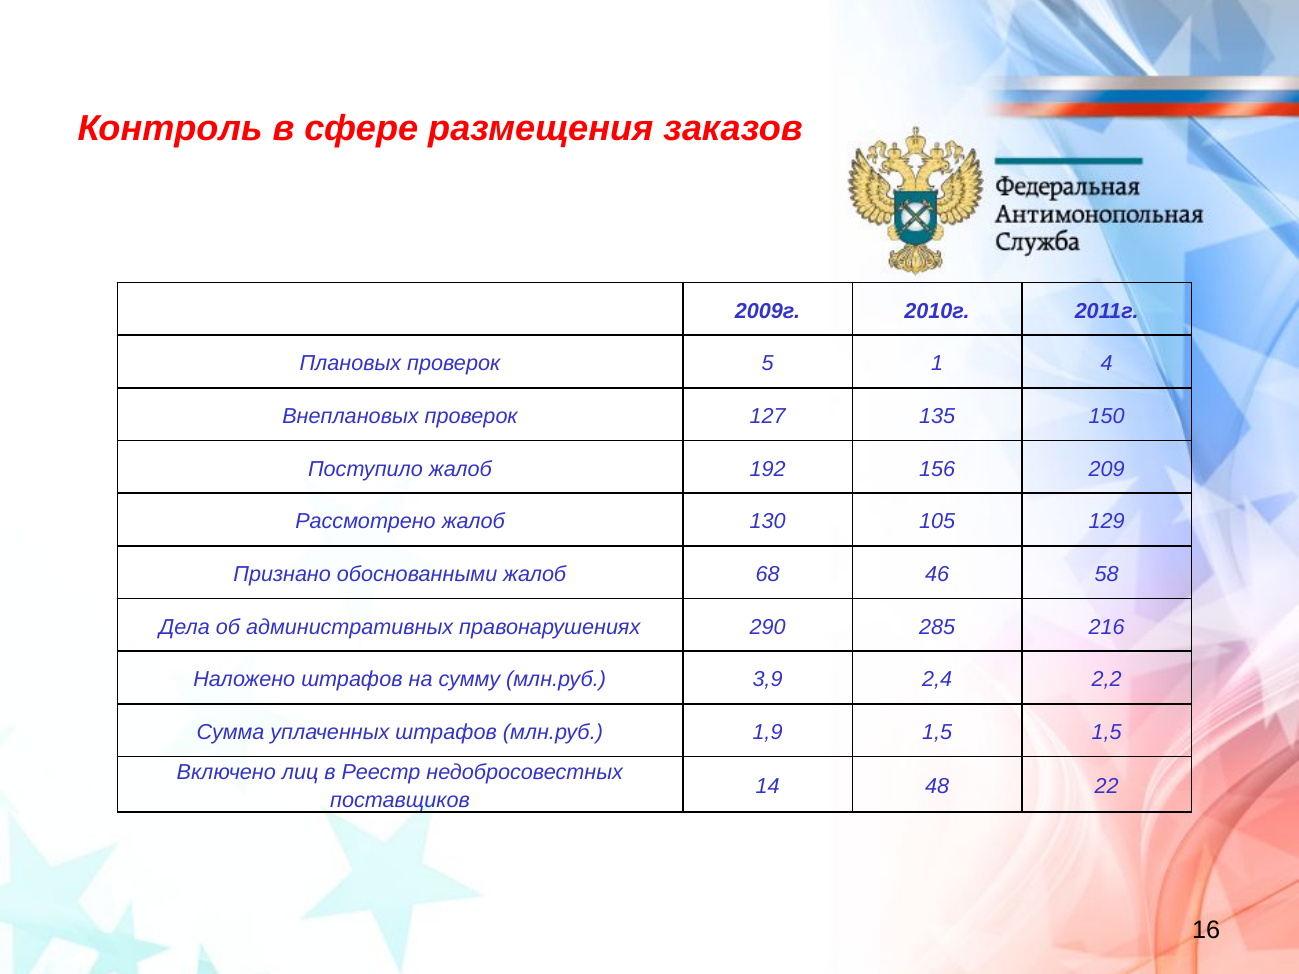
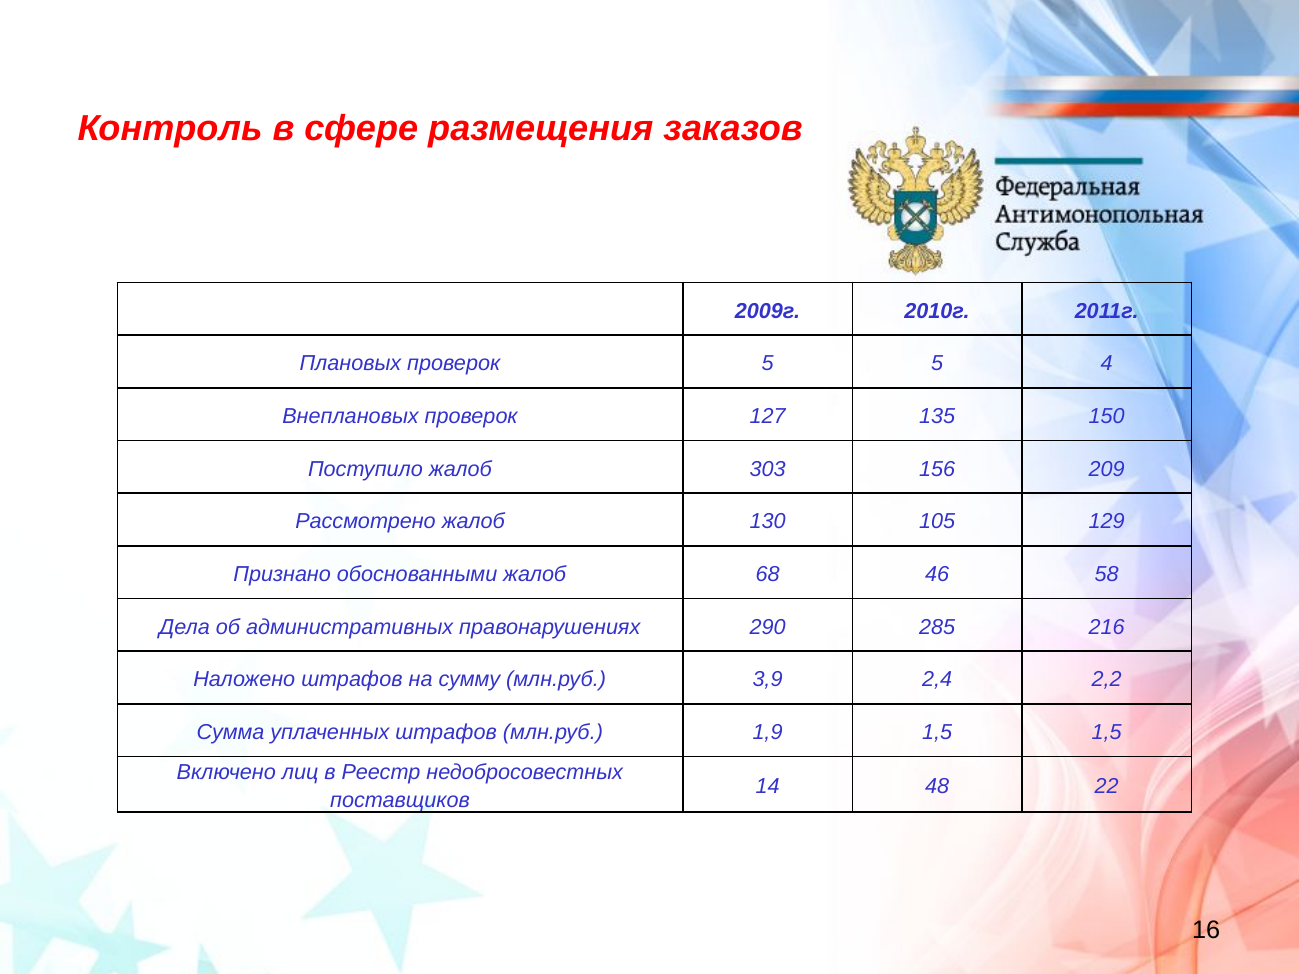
5 1: 1 -> 5
192: 192 -> 303
